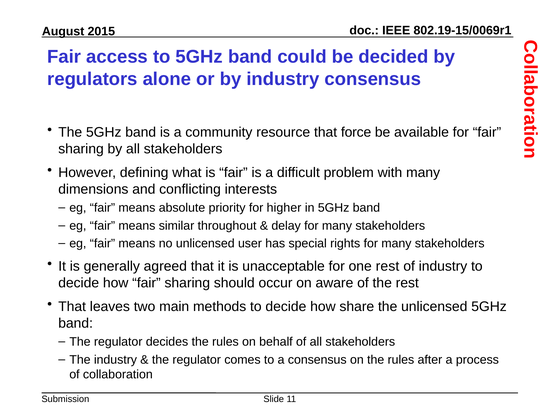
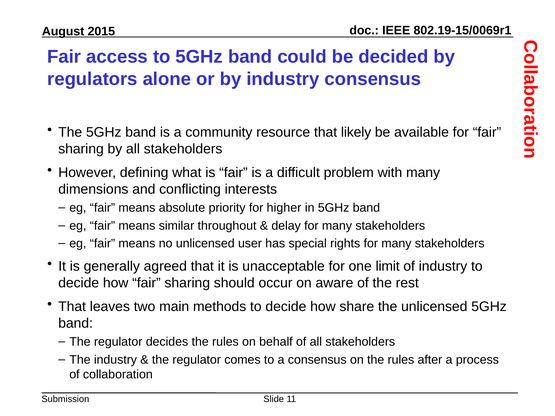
force: force -> likely
one rest: rest -> limit
